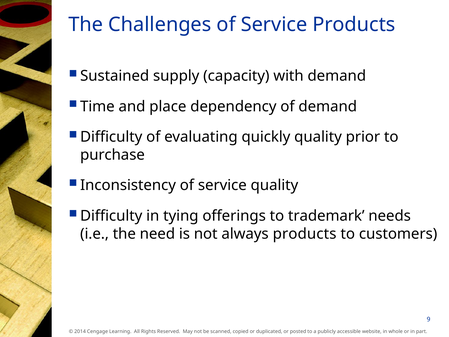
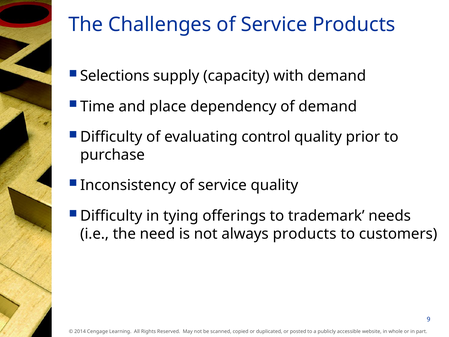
Sustained: Sustained -> Selections
quickly: quickly -> control
